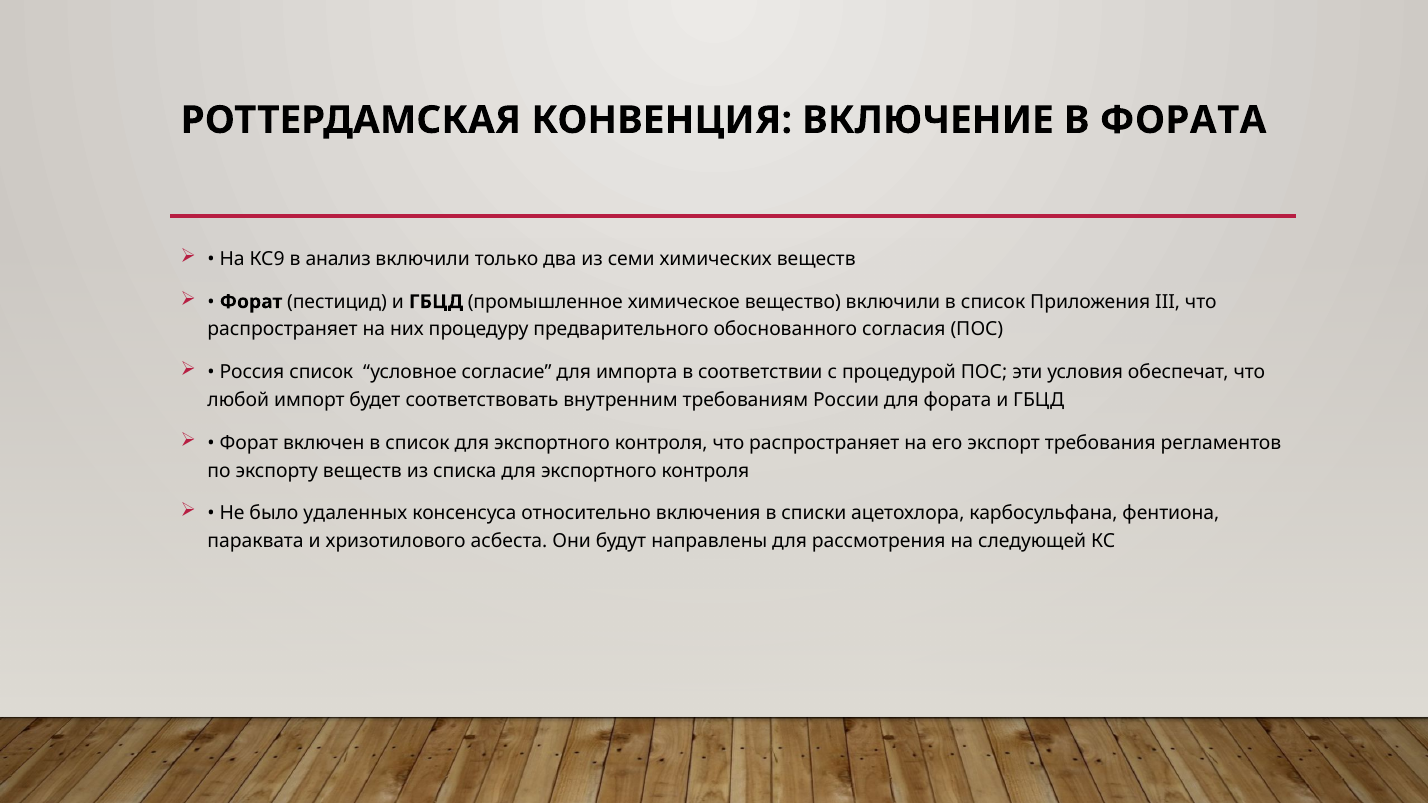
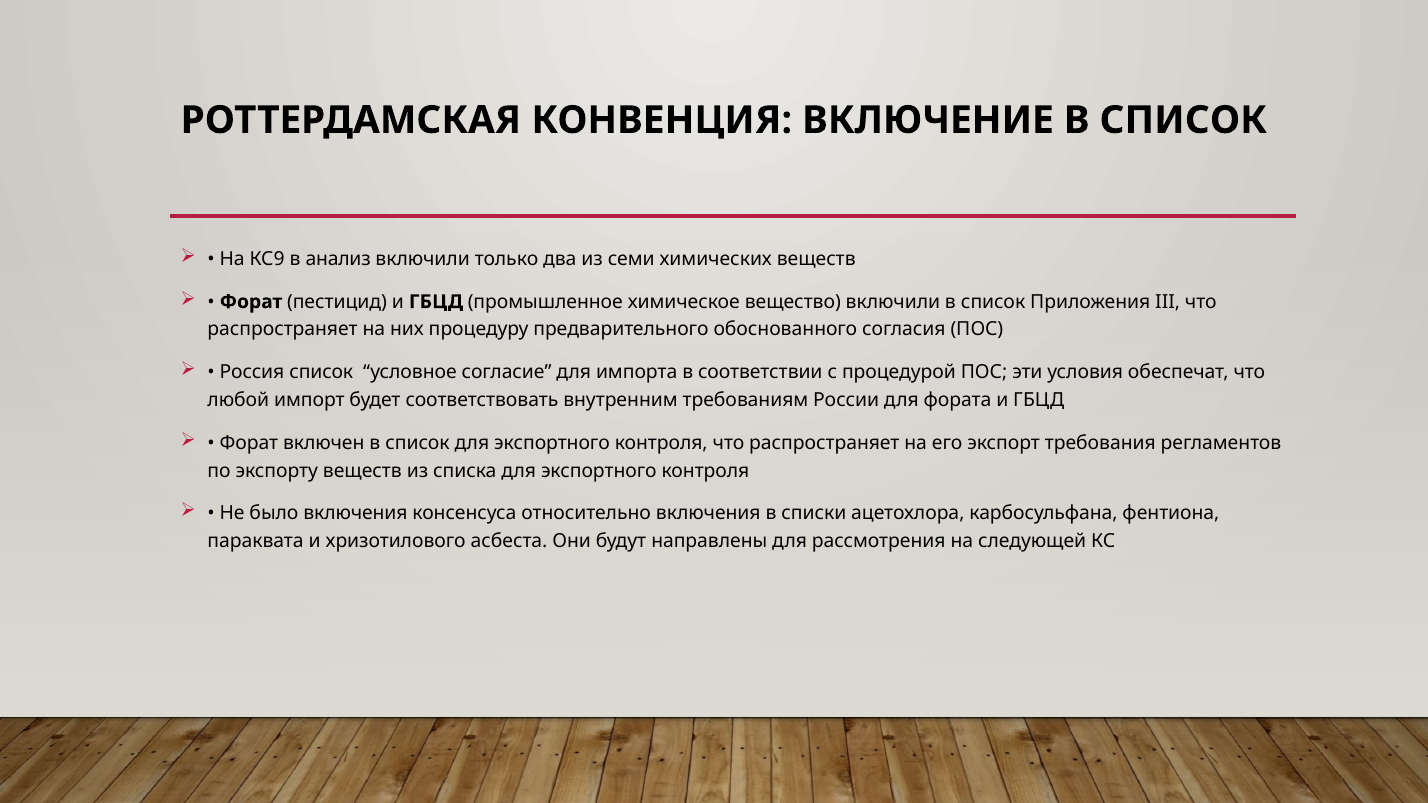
ВКЛЮЧЕНИЕ В ФОРАТА: ФОРАТА -> СПИСОК
было удаленных: удаленных -> включения
